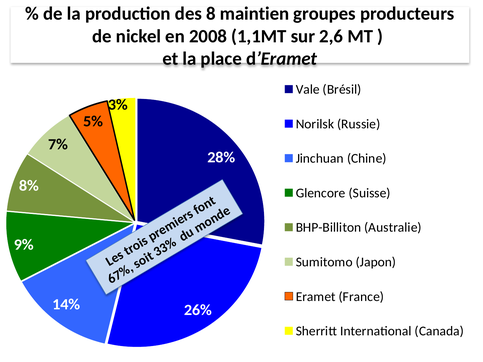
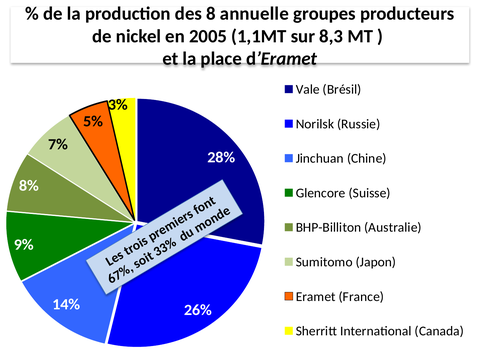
maintien: maintien -> annuelle
2008: 2008 -> 2005
2,6: 2,6 -> 8,3
